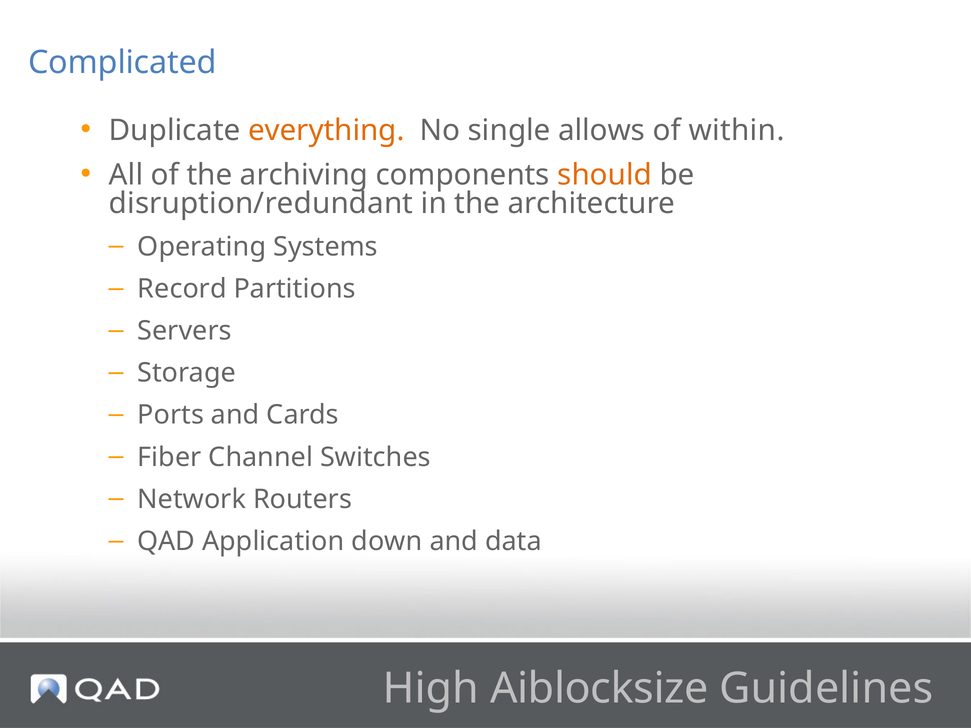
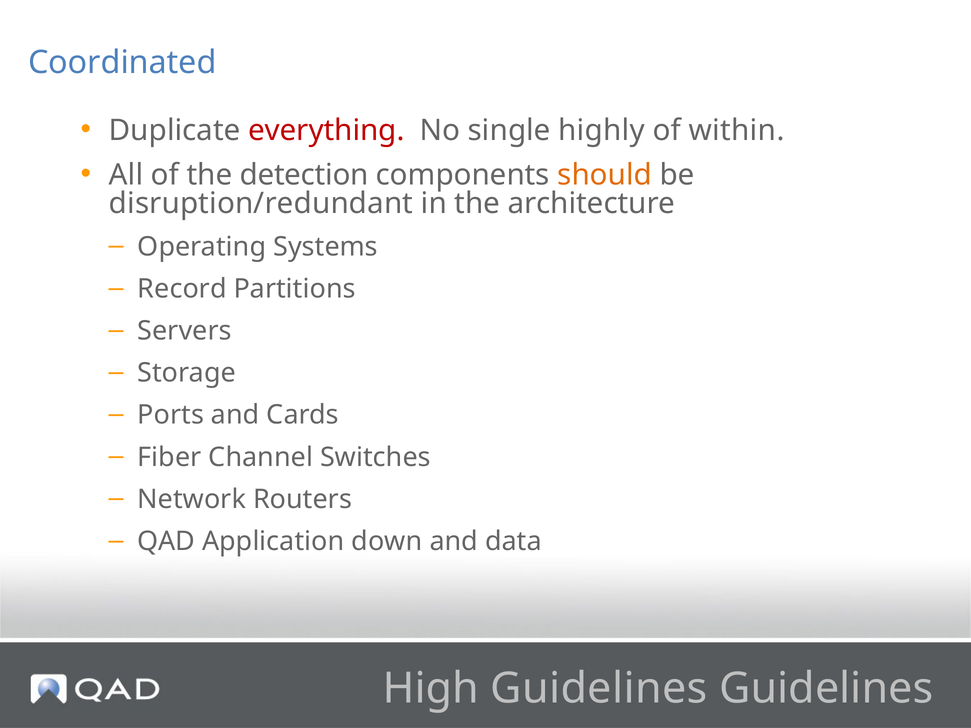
Complicated: Complicated -> Coordinated
everything colour: orange -> red
allows: allows -> highly
archiving: archiving -> detection
High Aiblocksize: Aiblocksize -> Guidelines
